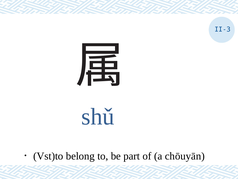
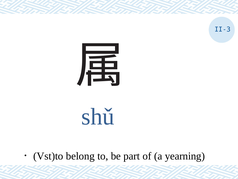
chōuyān: chōuyān -> yearning
